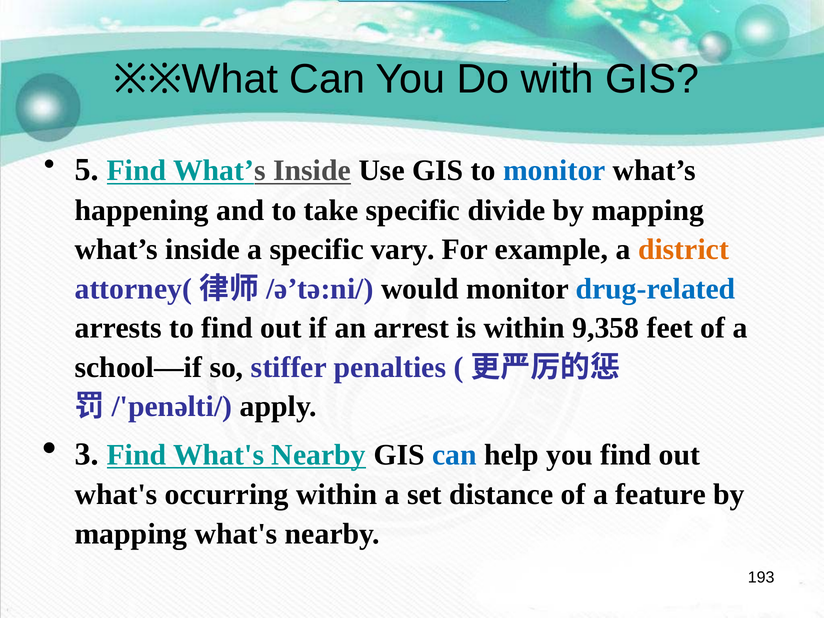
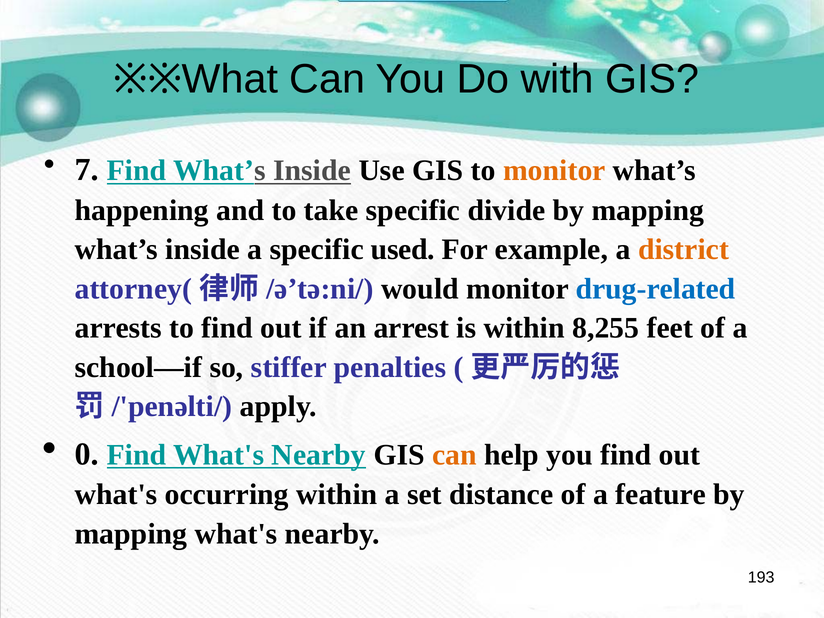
5: 5 -> 7
monitor at (554, 171) colour: blue -> orange
vary: vary -> used
9,358: 9,358 -> 8,255
3: 3 -> 0
can at (455, 455) colour: blue -> orange
